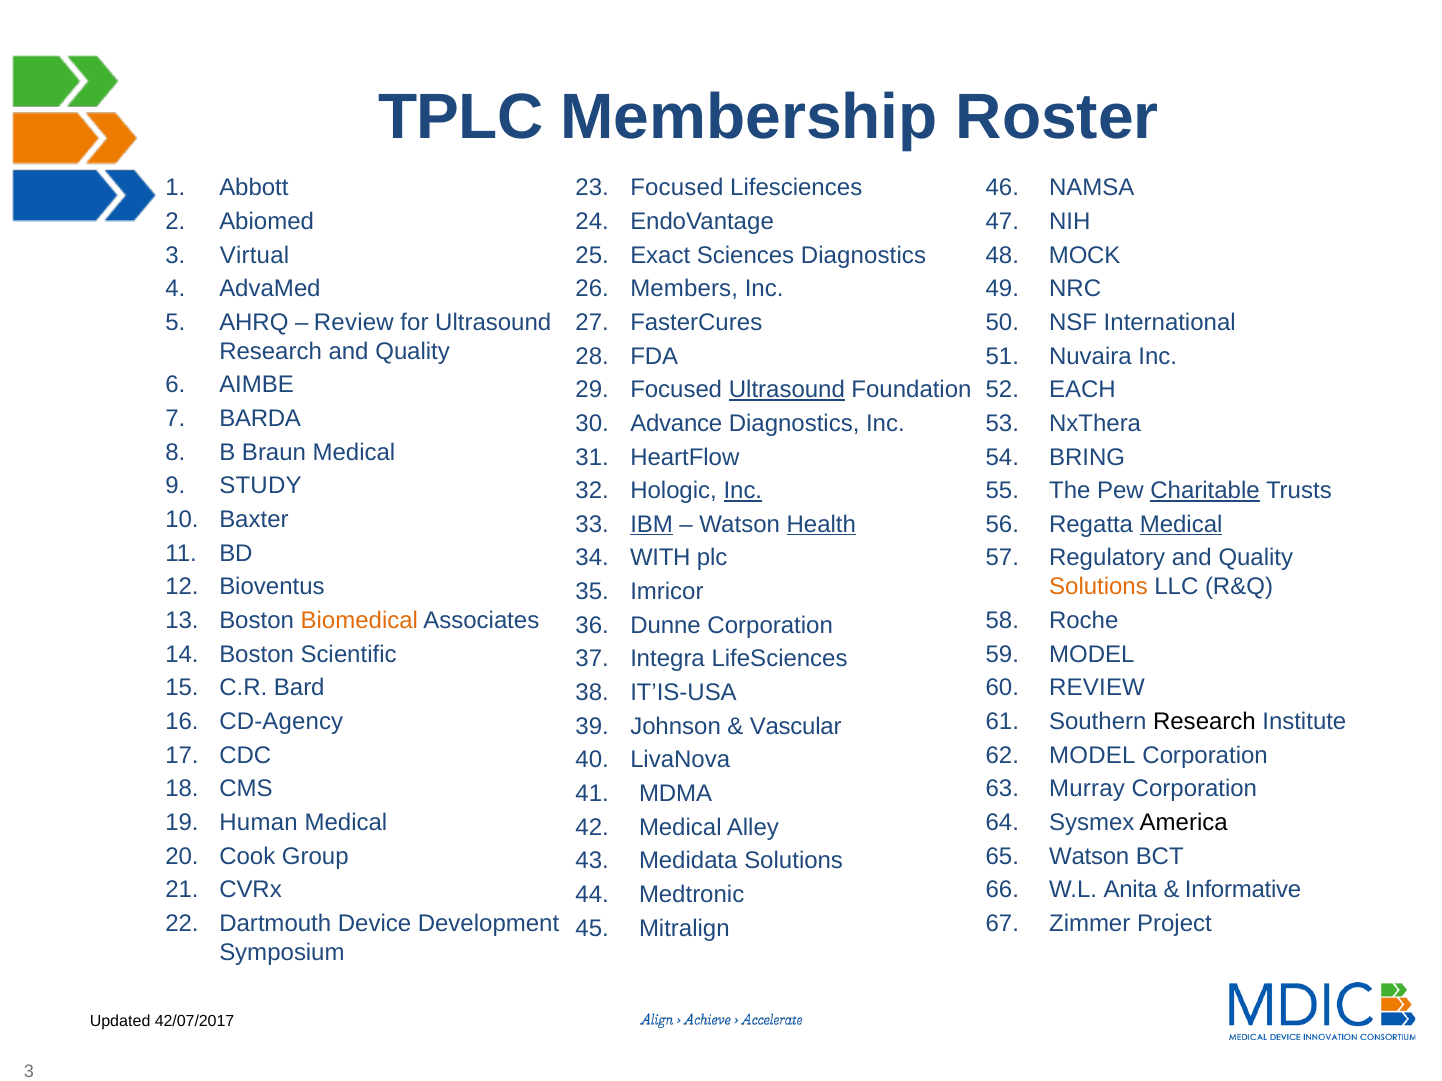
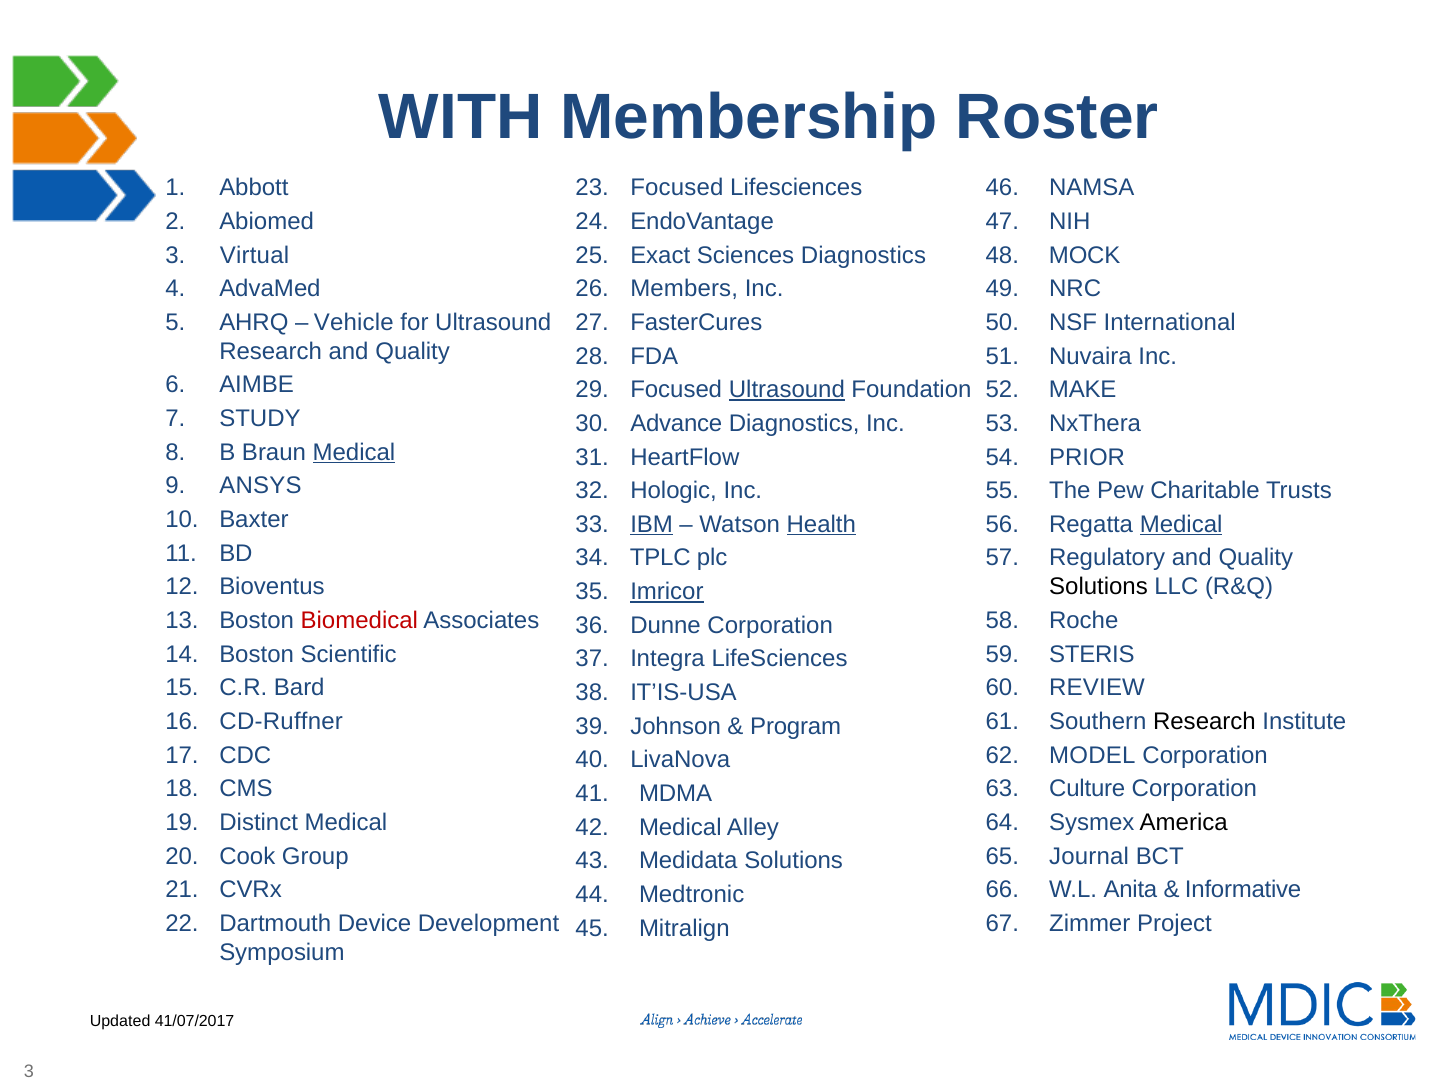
TPLC: TPLC -> WITH
Review at (354, 323): Review -> Vehicle
EACH: EACH -> MAKE
BARDA: BARDA -> STUDY
Medical at (354, 452) underline: none -> present
BRING: BRING -> PRIOR
STUDY: STUDY -> ANSYS
Inc at (743, 491) underline: present -> none
Charitable underline: present -> none
WITH: WITH -> TPLC
Solutions at (1098, 587) colour: orange -> black
Imricor underline: none -> present
Biomedical colour: orange -> red
MODEL at (1092, 654): MODEL -> STERIS
CD-Agency: CD-Agency -> CD-Ruffner
Vascular: Vascular -> Program
Murray: Murray -> Culture
Human: Human -> Distinct
Watson at (1089, 856): Watson -> Journal
42/07/2017: 42/07/2017 -> 41/07/2017
